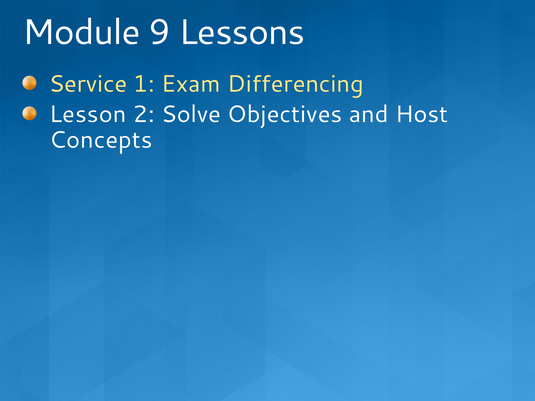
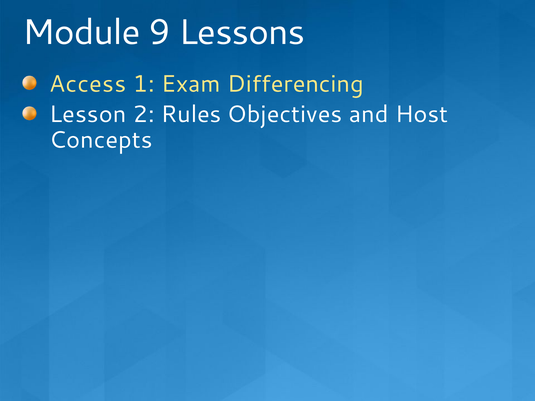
Service: Service -> Access
Solve: Solve -> Rules
